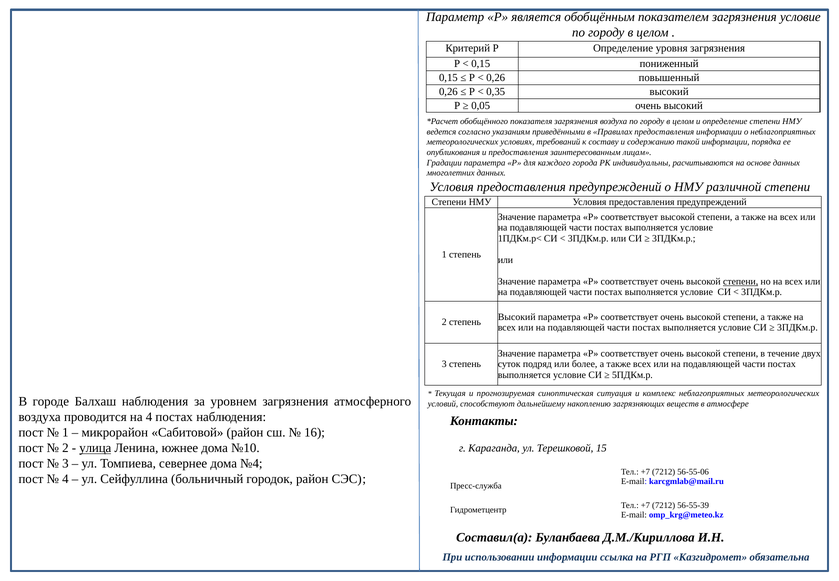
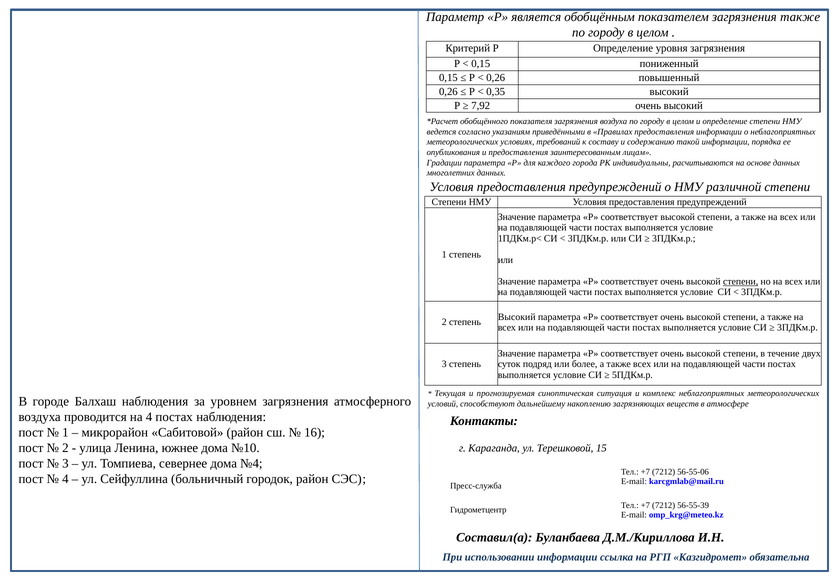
загрязнения условие: условие -> также
0,05: 0,05 -> 7,92
улица underline: present -> none
